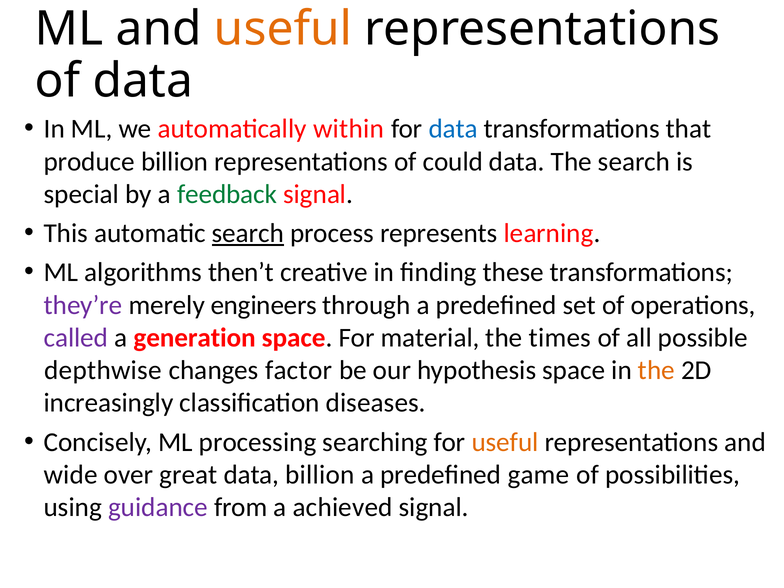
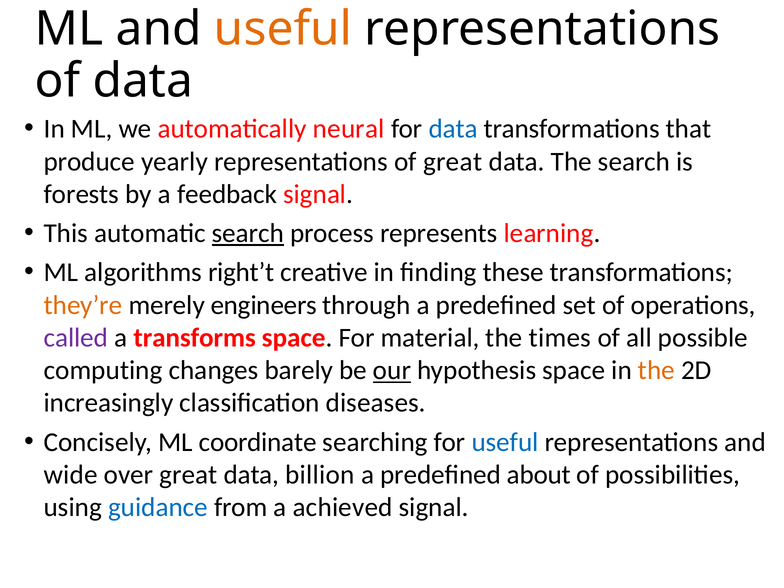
within: within -> neural
produce billion: billion -> yearly
of could: could -> great
special: special -> forests
feedback colour: green -> black
then’t: then’t -> right’t
they’re colour: purple -> orange
generation: generation -> transforms
depthwise: depthwise -> computing
factor: factor -> barely
our underline: none -> present
processing: processing -> coordinate
useful at (505, 442) colour: orange -> blue
game: game -> about
guidance colour: purple -> blue
